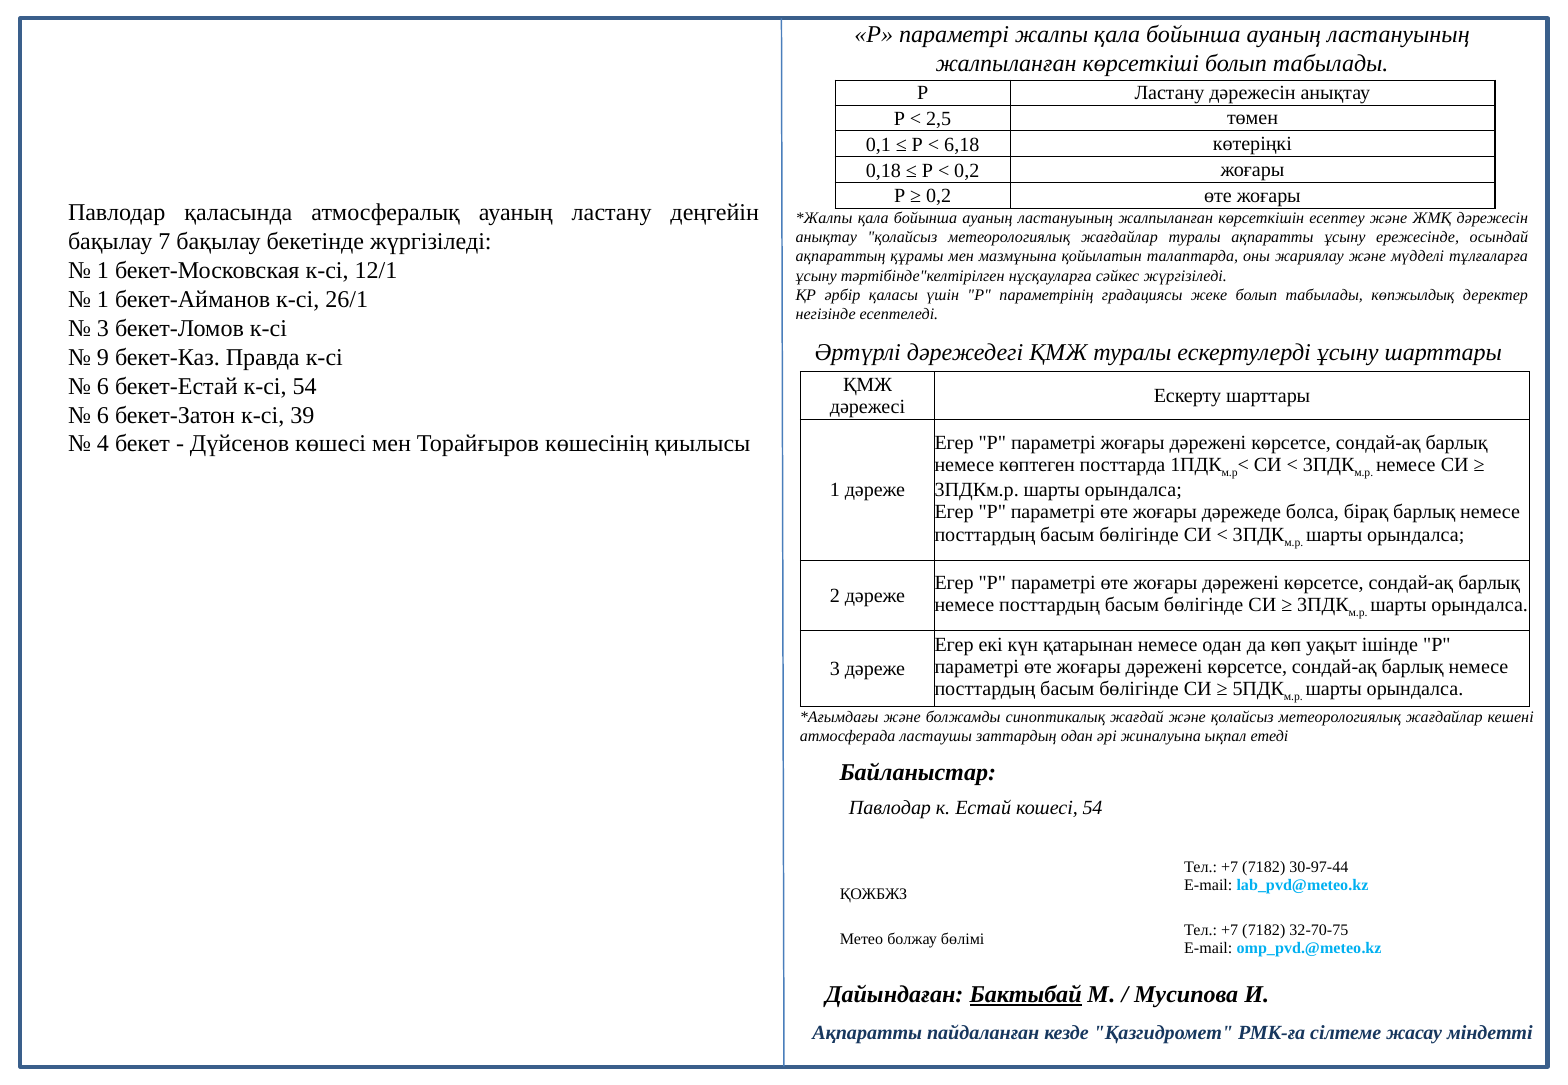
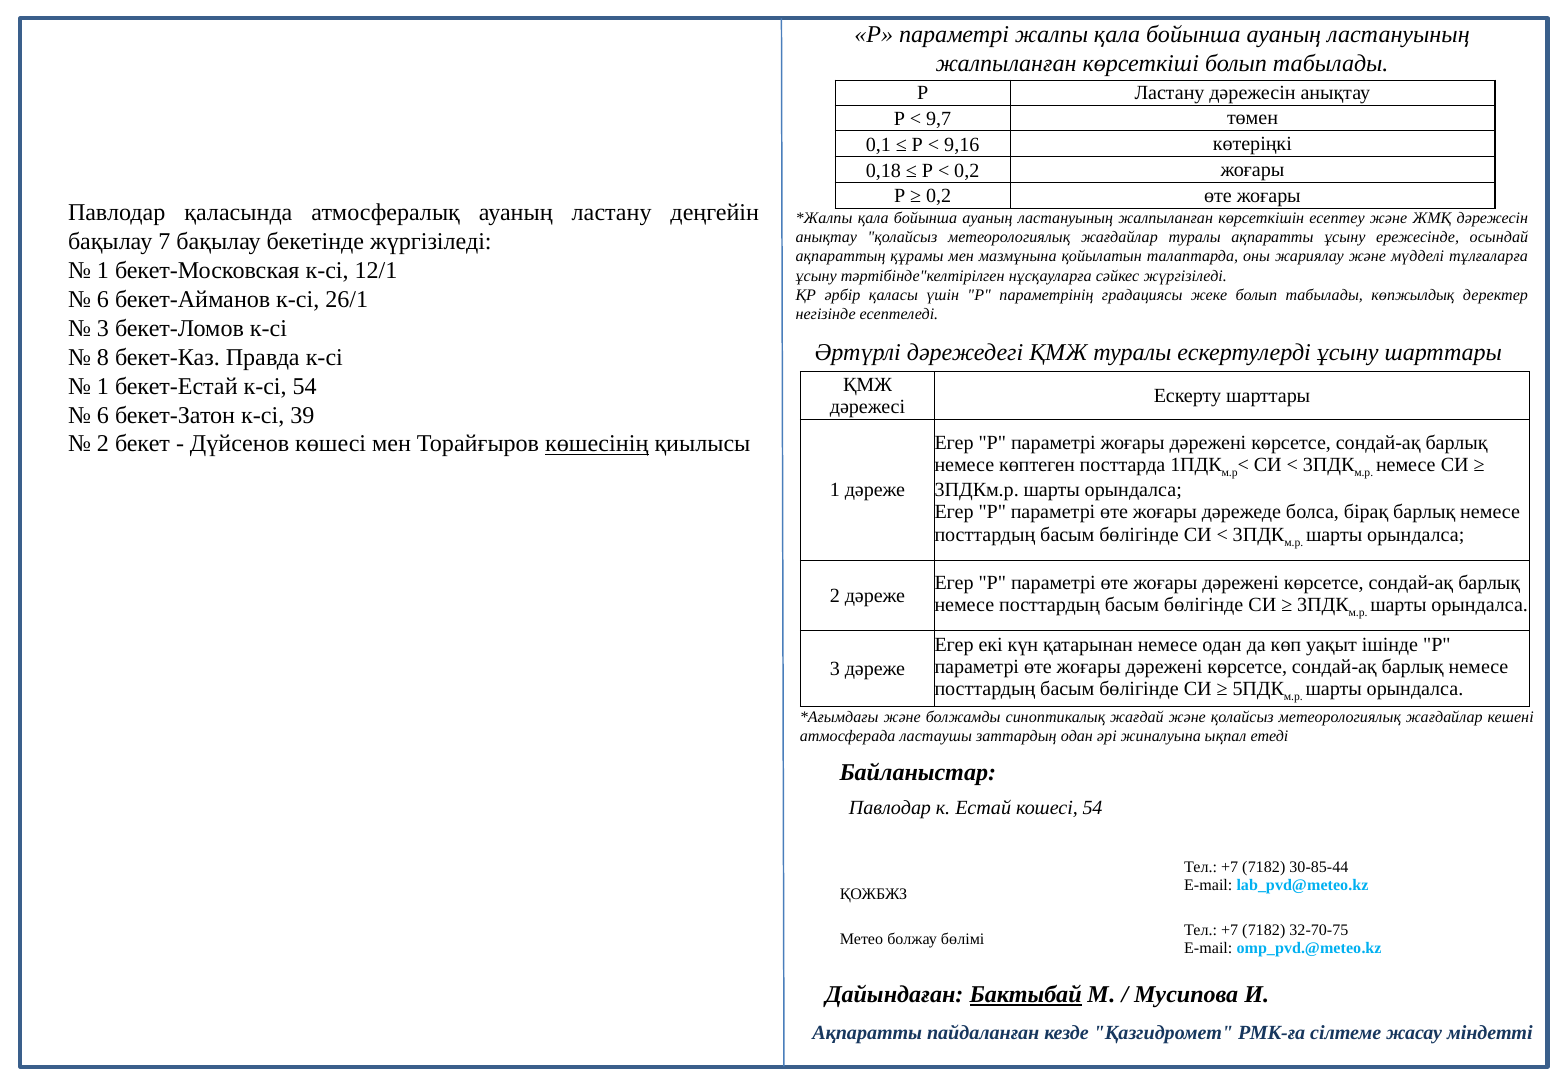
2,5: 2,5 -> 9,7
6,18: 6,18 -> 9,16
1 at (103, 299): 1 -> 6
9: 9 -> 8
6 at (103, 386): 6 -> 1
4 at (103, 444): 4 -> 2
көшесінің underline: none -> present
30-97-44: 30-97-44 -> 30-85-44
